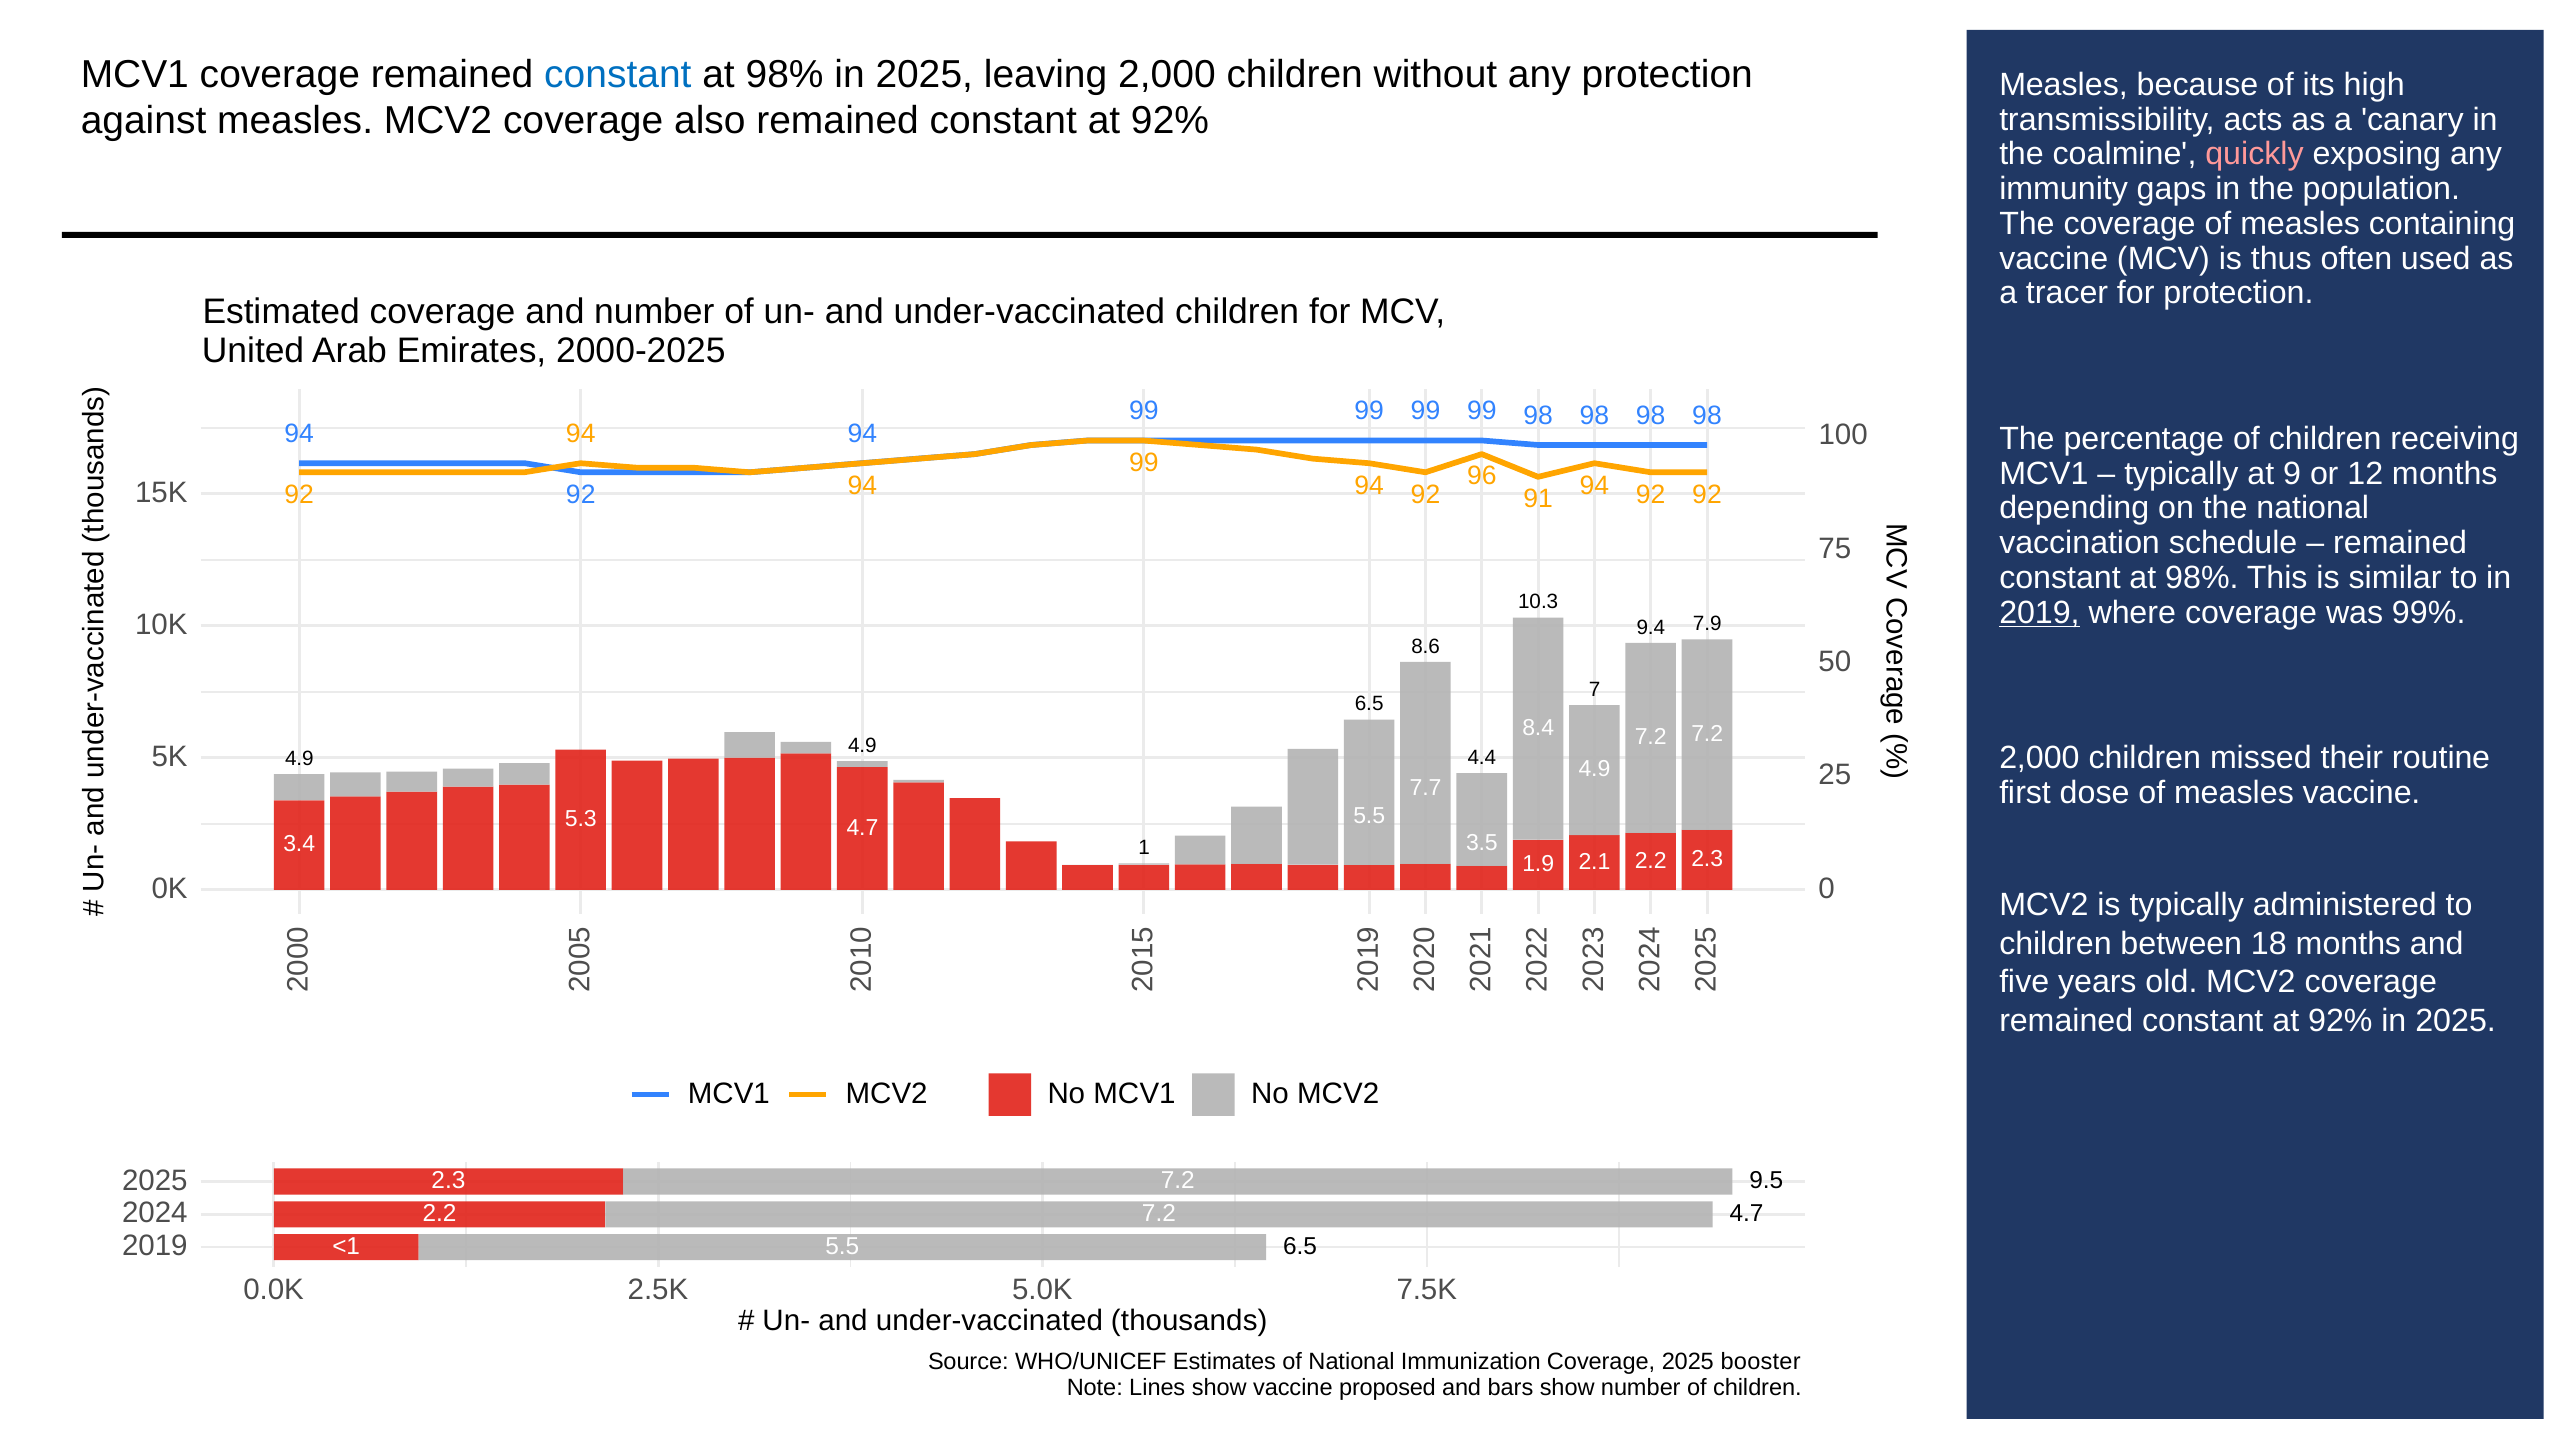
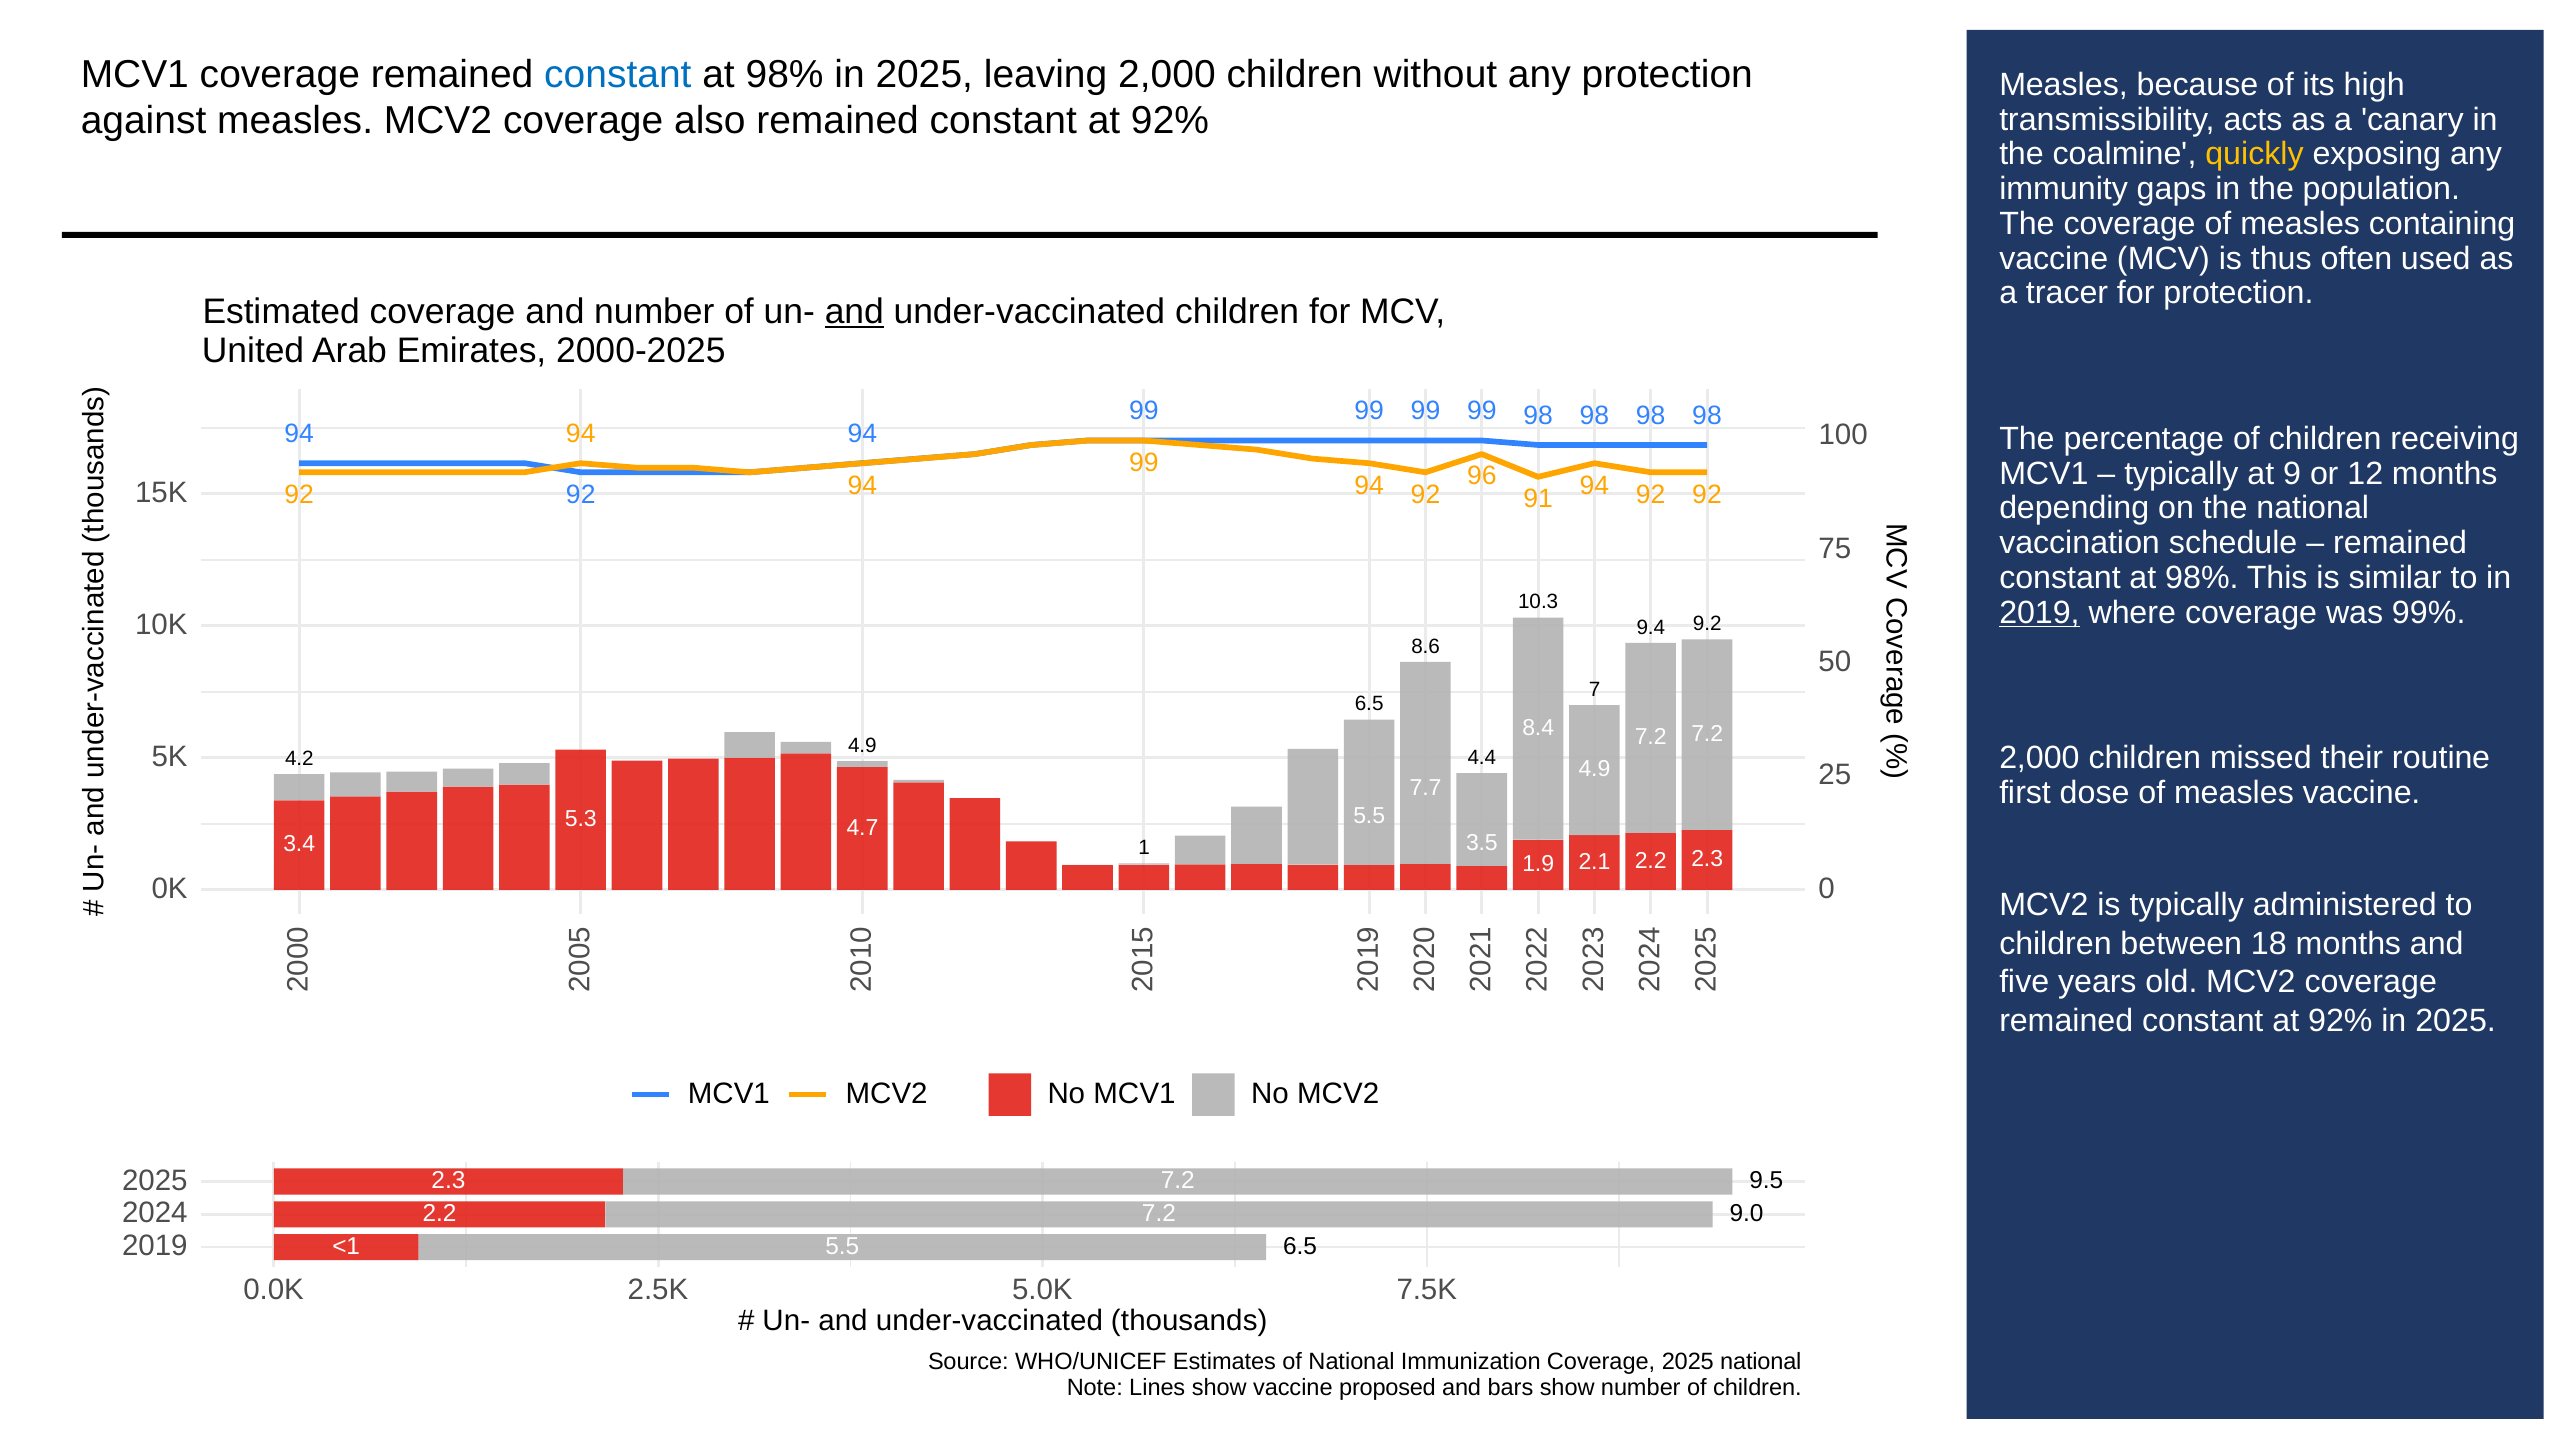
quickly colour: pink -> yellow
and at (854, 311) underline: none -> present
7.9: 7.9 -> 9.2
4.9 at (299, 759): 4.9 -> 4.2
4.7 at (1747, 1213): 4.7 -> 9.0
2025 booster: booster -> national
